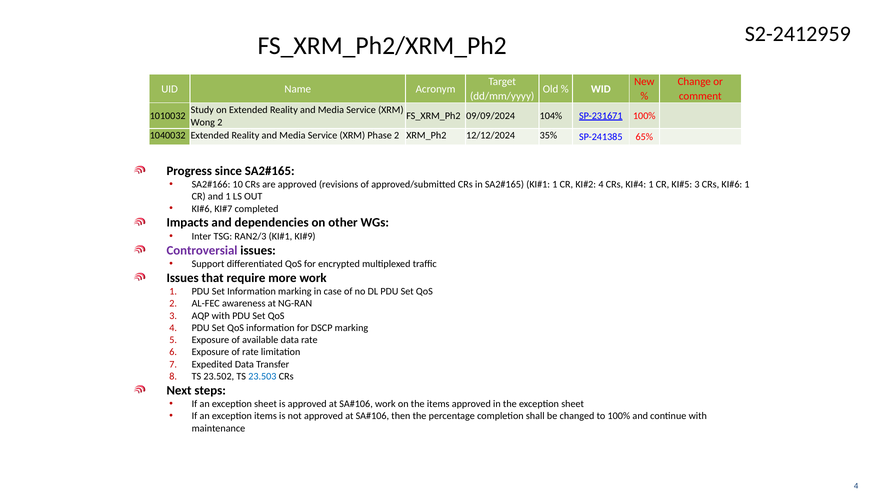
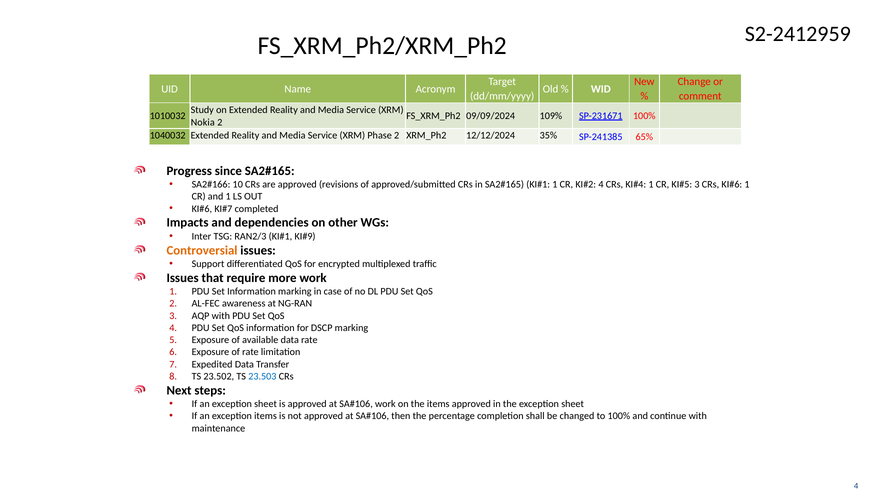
104%: 104% -> 109%
Wong: Wong -> Nokia
Controversial colour: purple -> orange
